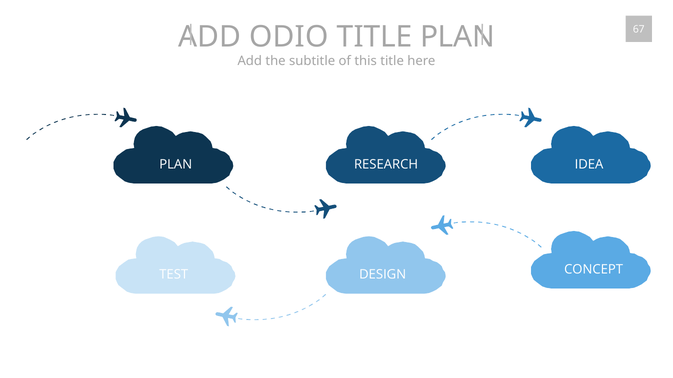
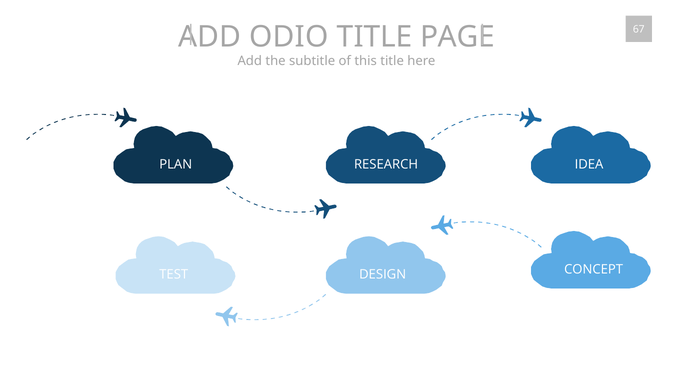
TITLE PLAN: PLAN -> PAGE
